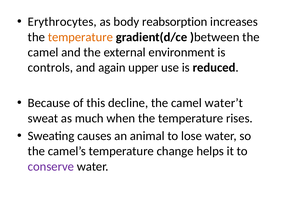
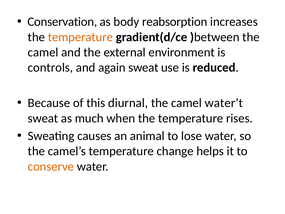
Erythrocytes: Erythrocytes -> Conservation
again upper: upper -> sweat
decline: decline -> diurnal
conserve colour: purple -> orange
